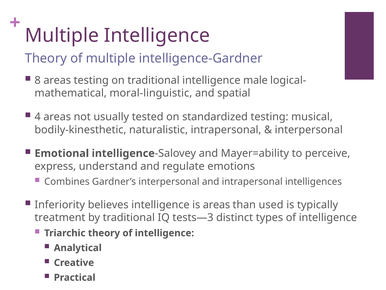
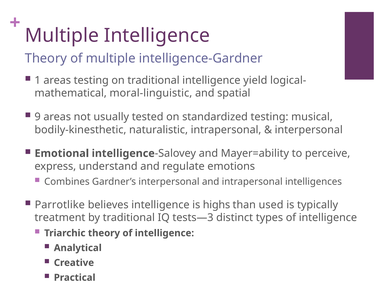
8: 8 -> 1
male: male -> yield
4: 4 -> 9
Inferiority: Inferiority -> Parrotlike
is areas: areas -> highs
